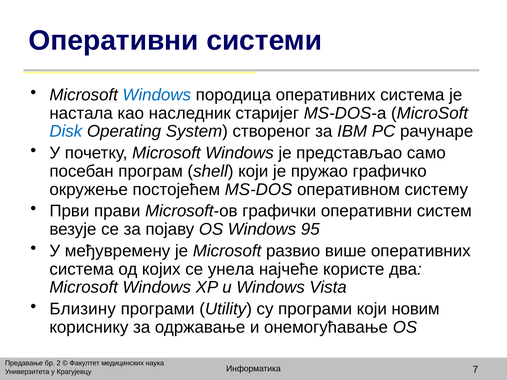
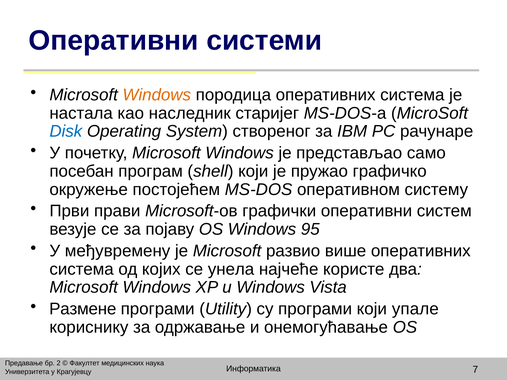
Windows at (157, 95) colour: blue -> orange
Близину: Близину -> Размене
новим: новим -> упале
